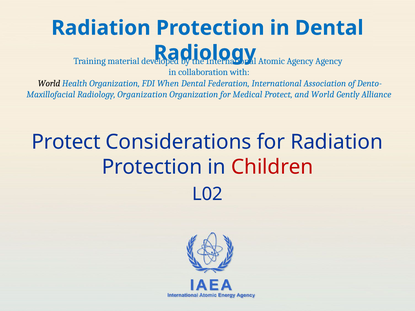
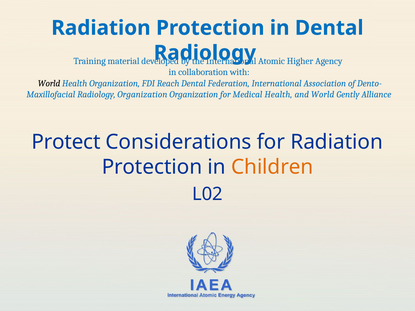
Atomic Agency: Agency -> Higher
When: When -> Reach
Medical Protect: Protect -> Health
Children colour: red -> orange
